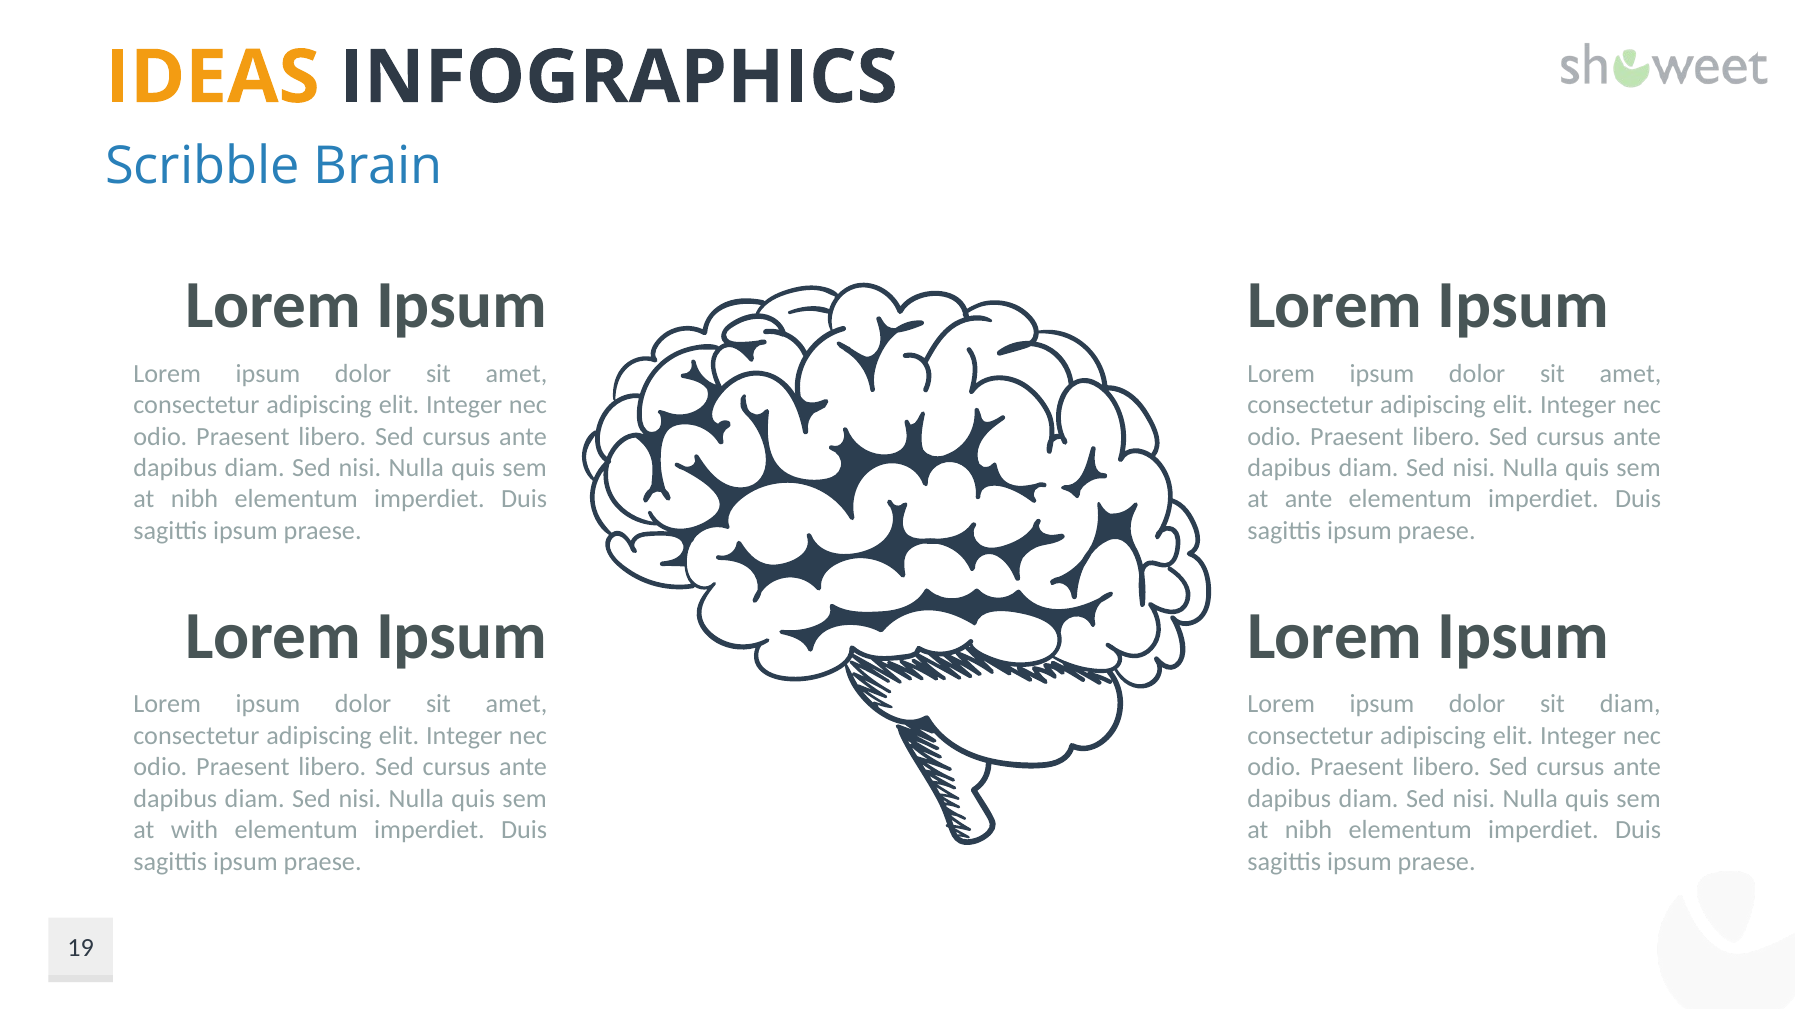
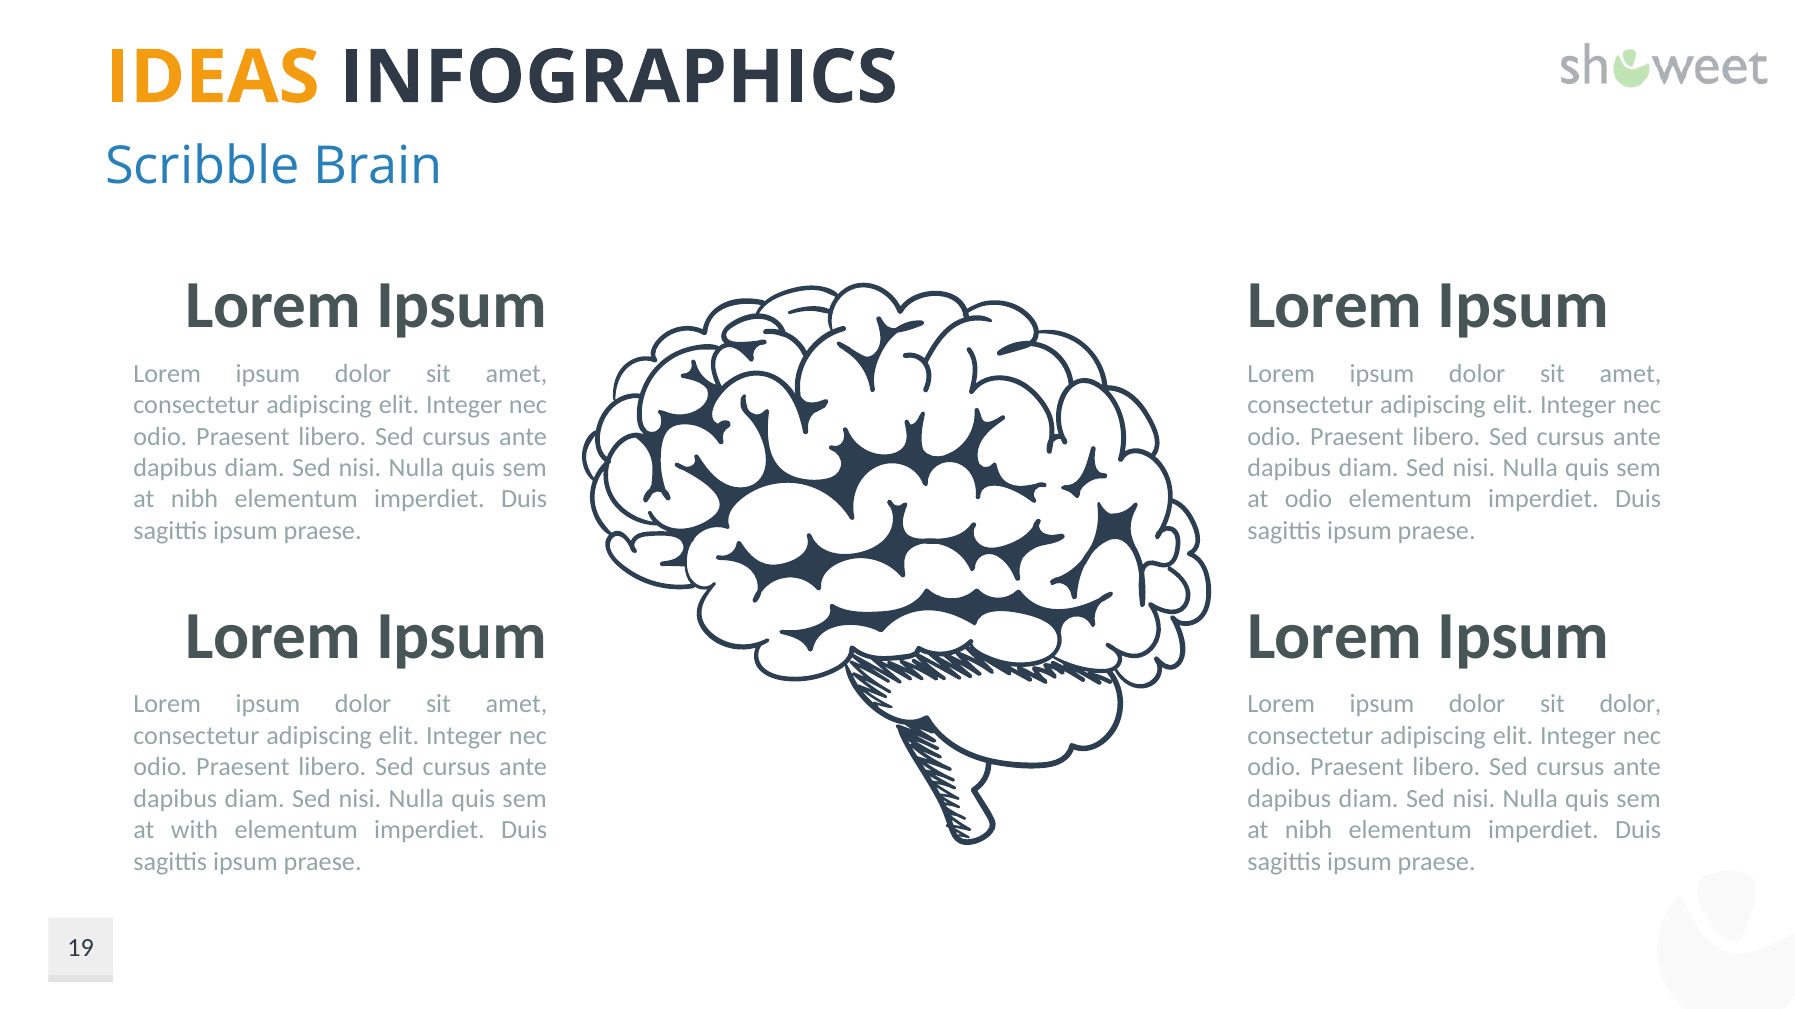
at ante: ante -> odio
sit diam: diam -> dolor
